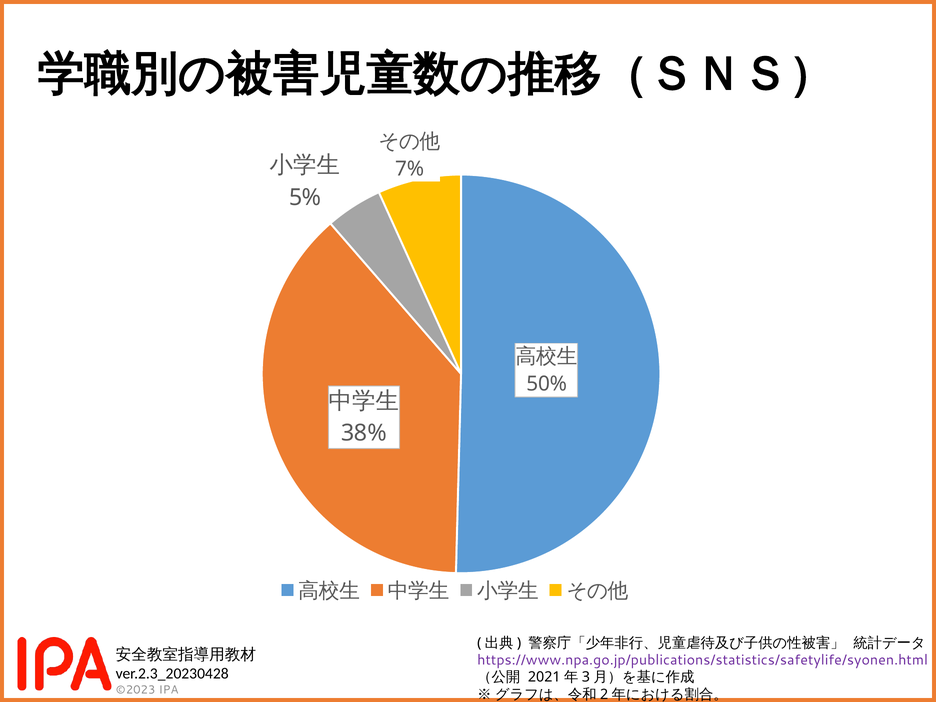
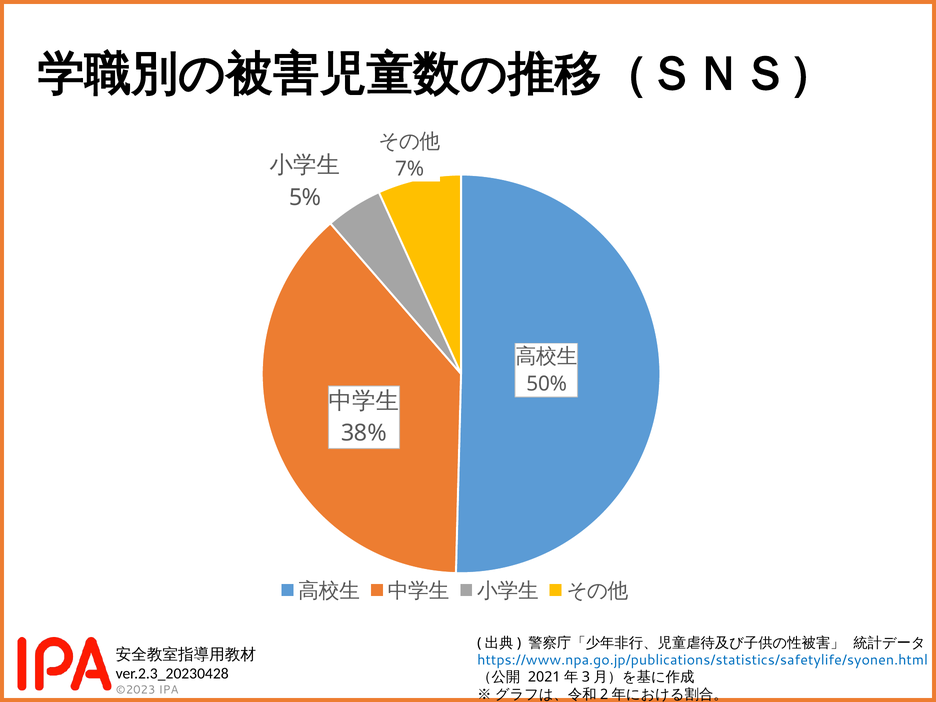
https://www.npa.go.jp/publications/statistics/safetylife/syonen.html colour: purple -> blue
